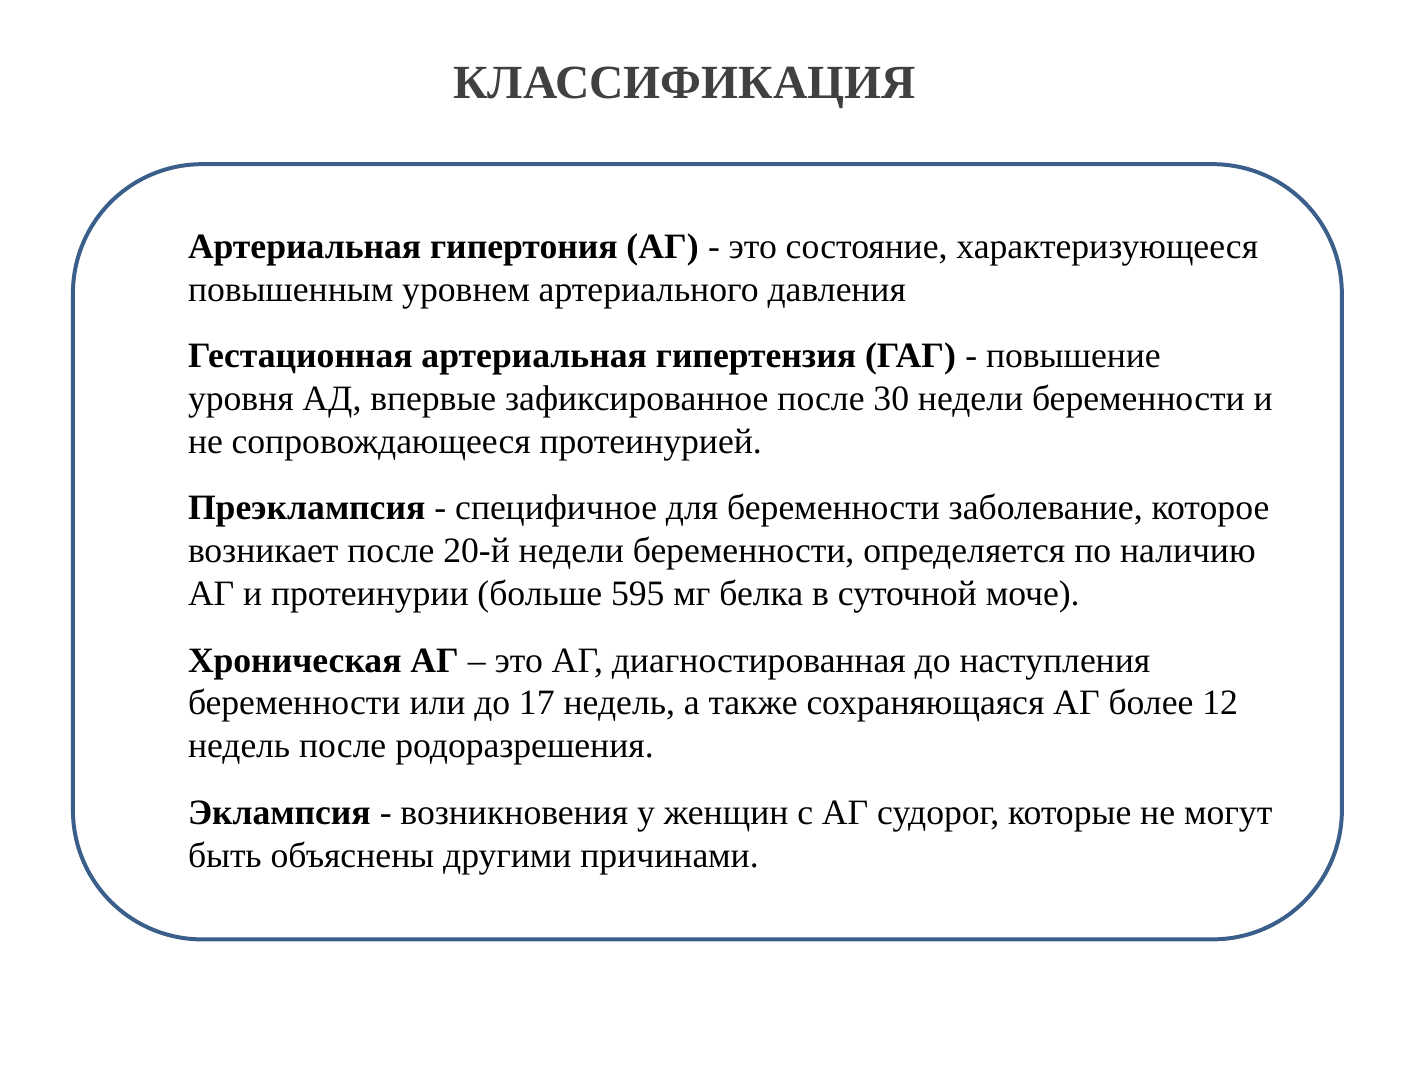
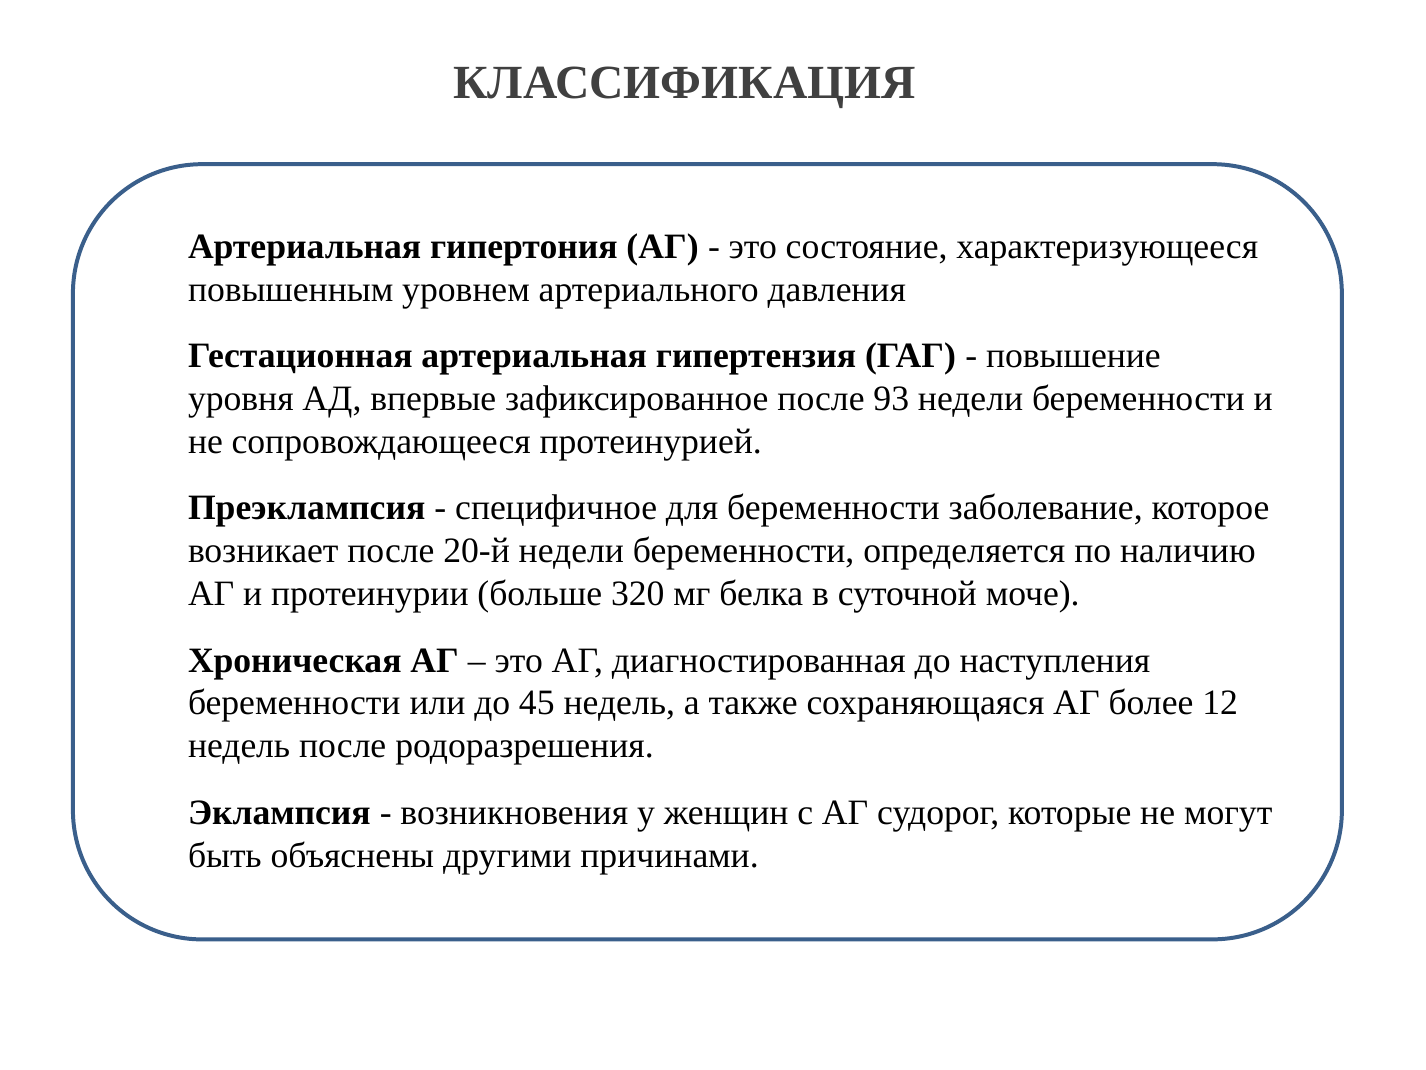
30: 30 -> 93
595: 595 -> 320
17: 17 -> 45
